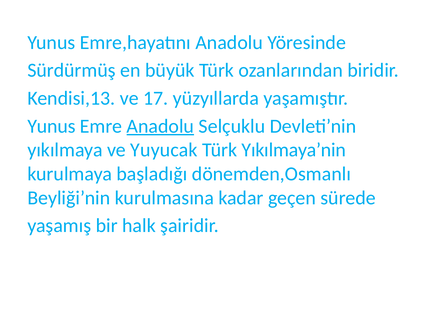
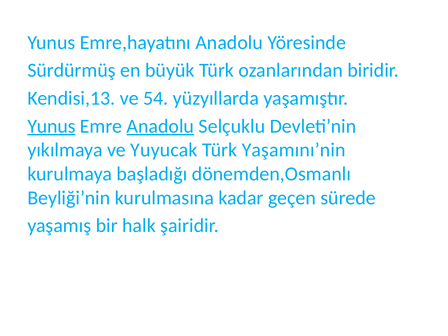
17: 17 -> 54
Yunus at (51, 126) underline: none -> present
Yıkılmaya’nin: Yıkılmaya’nin -> Yaşamını’nin
